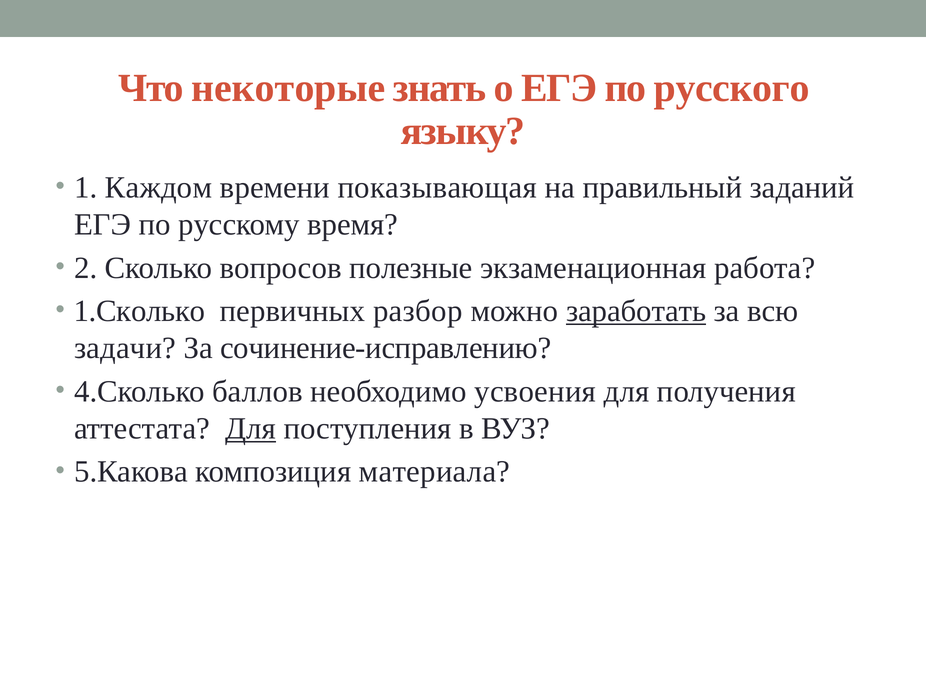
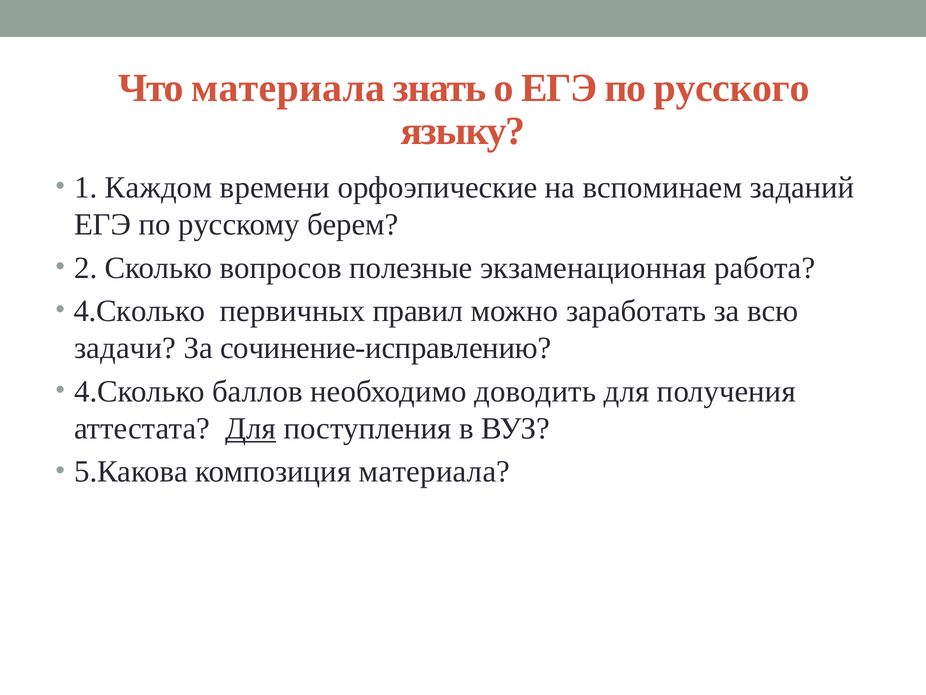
Что некоторые: некоторые -> материала
показывающая: показывающая -> орфоэпические
правильный: правильный -> вспоминаем
время: время -> берем
1.Сколько at (139, 311): 1.Сколько -> 4.Сколько
разбор: разбор -> правил
заработать underline: present -> none
усвоения: усвоения -> доводить
